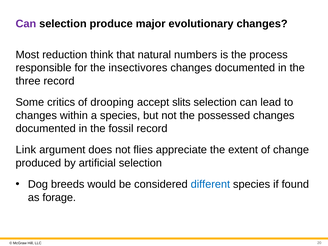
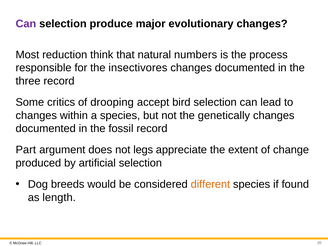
slits: slits -> bird
possessed: possessed -> genetically
Link: Link -> Part
flies: flies -> legs
different colour: blue -> orange
forage: forage -> length
